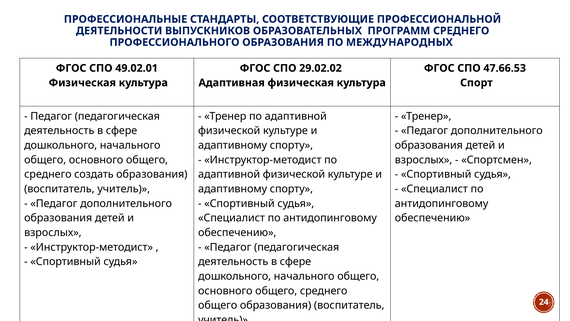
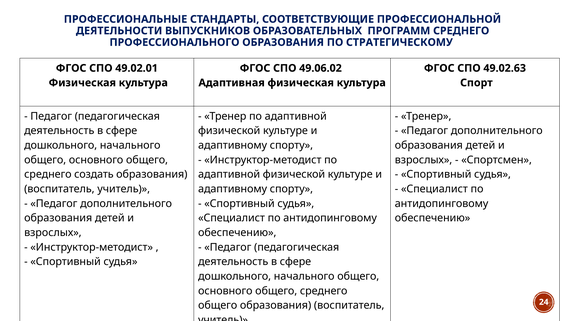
МЕЖДУНАРОДНЫХ: МЕЖДУНАРОДНЫХ -> СТРАТЕГИЧЕСКОМУ
29.02.02: 29.02.02 -> 49.06.02
47.66.53: 47.66.53 -> 49.02.63
